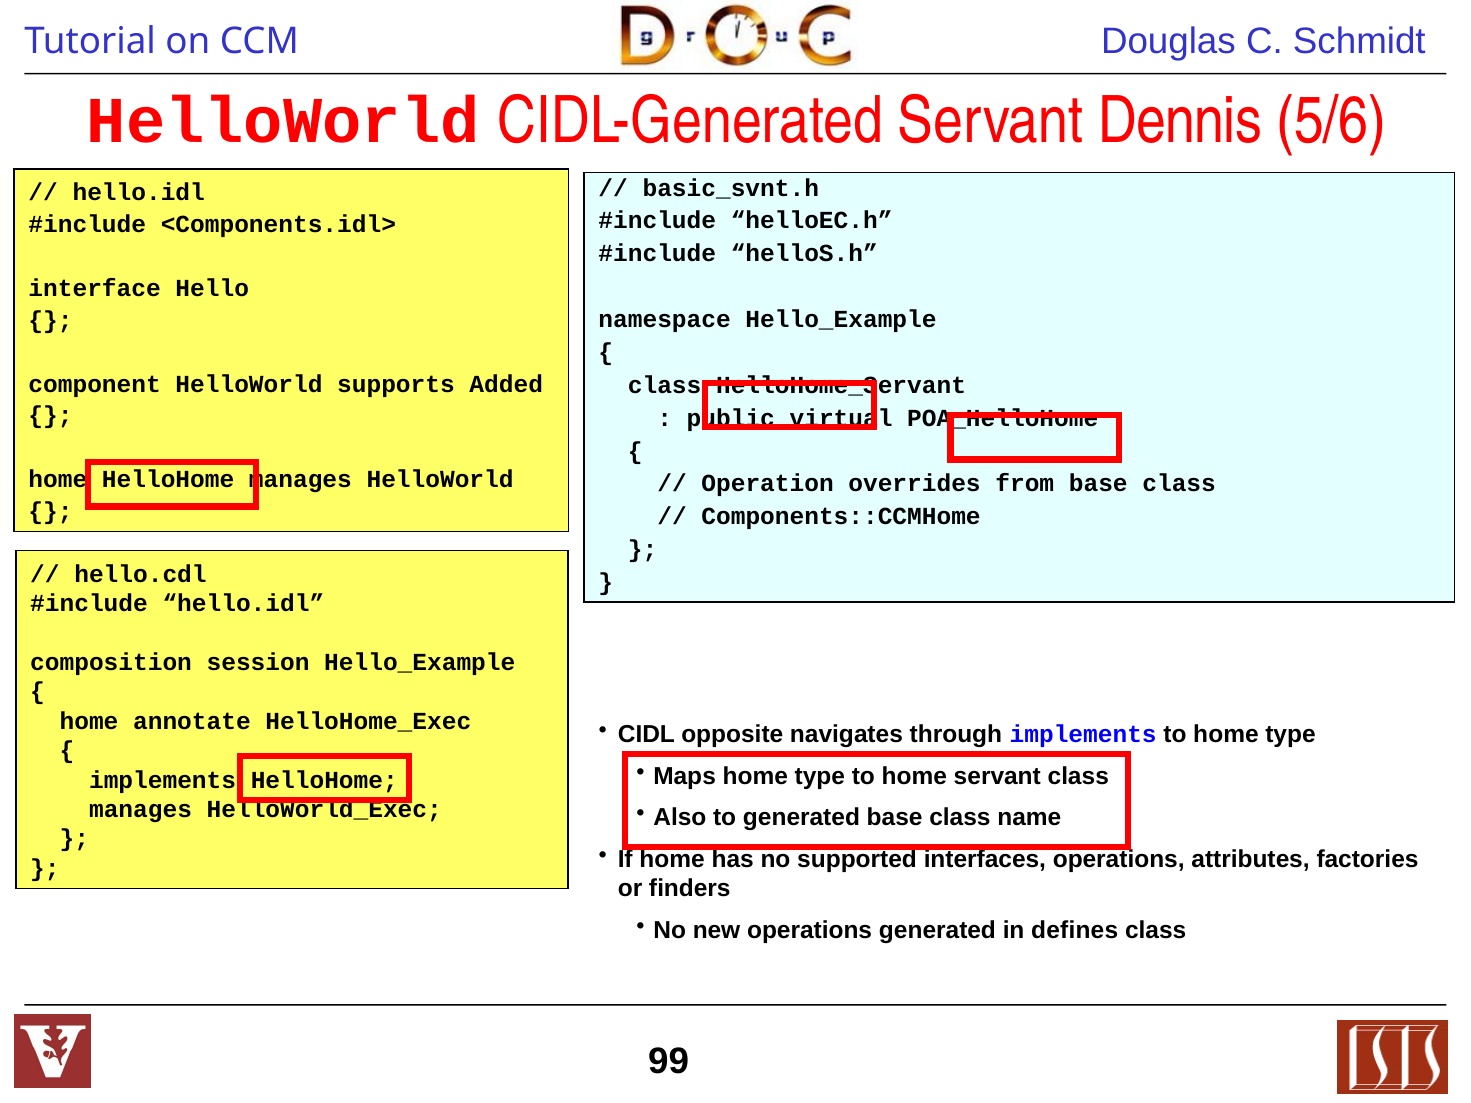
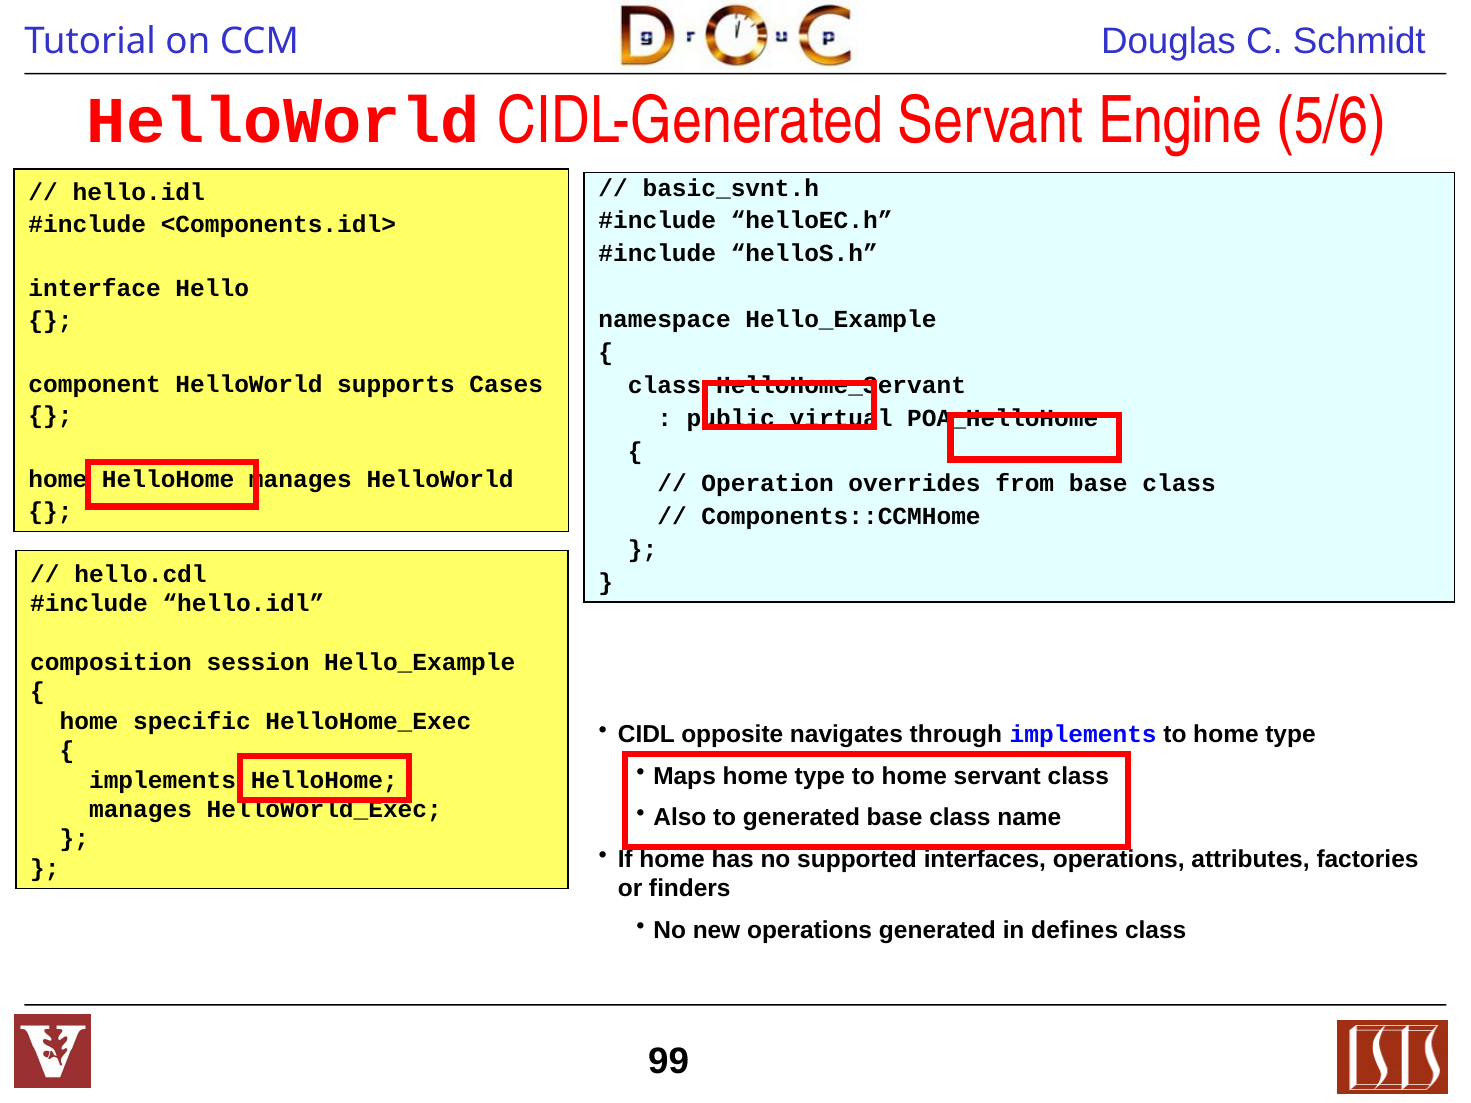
Dennis: Dennis -> Engine
Added: Added -> Cases
annotate: annotate -> specific
